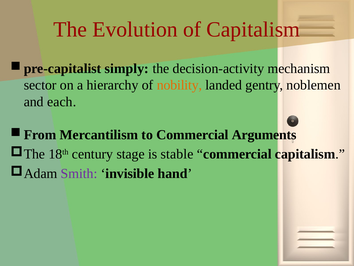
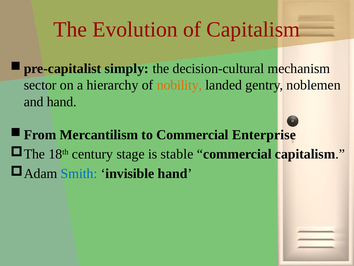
decision-activity: decision-activity -> decision-cultural
and each: each -> hand
Arguments: Arguments -> Enterprise
Smith colour: purple -> blue
